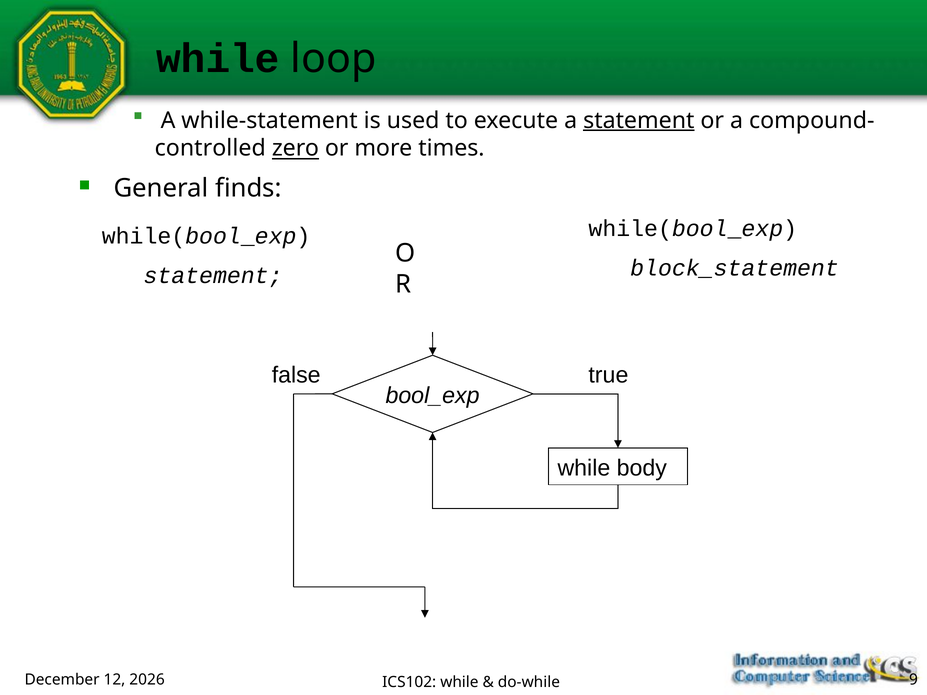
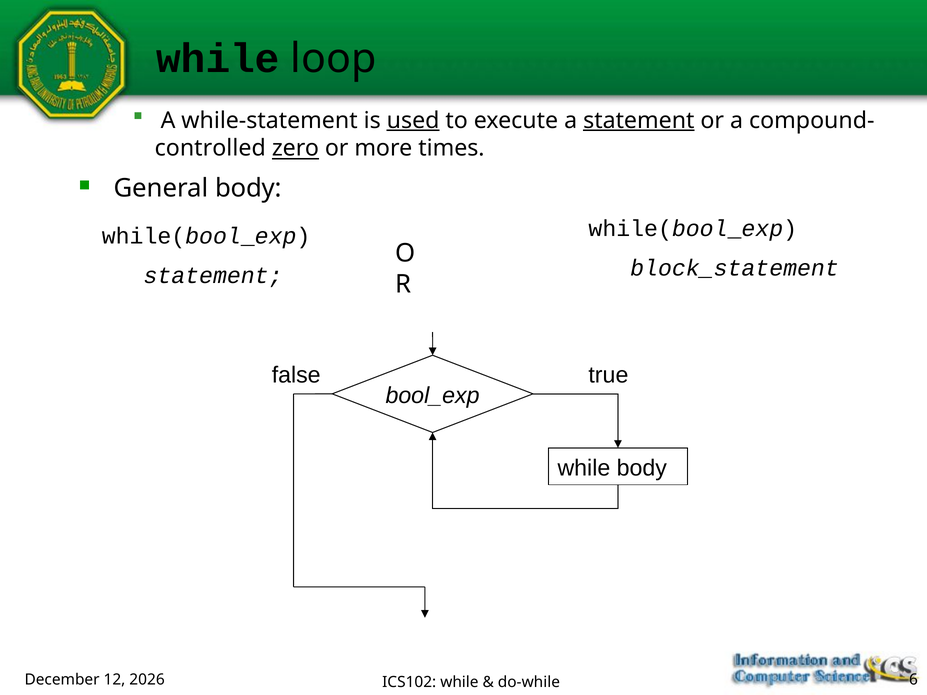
used underline: none -> present
General finds: finds -> body
9: 9 -> 6
